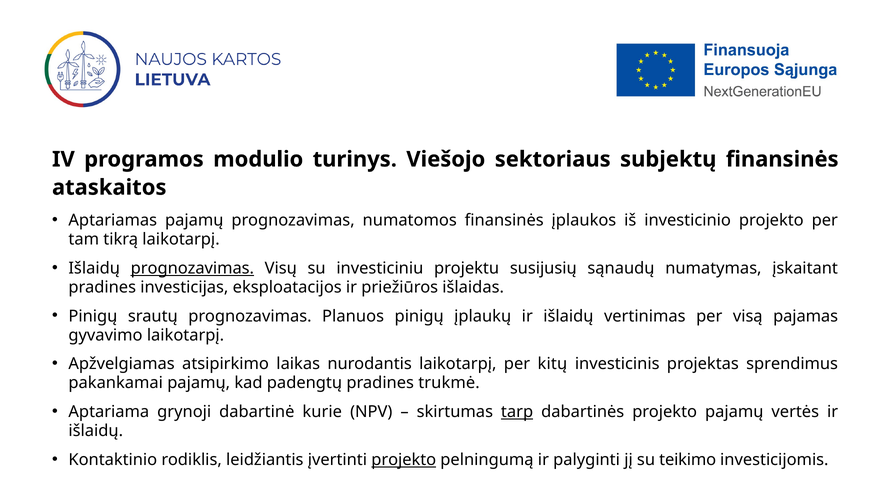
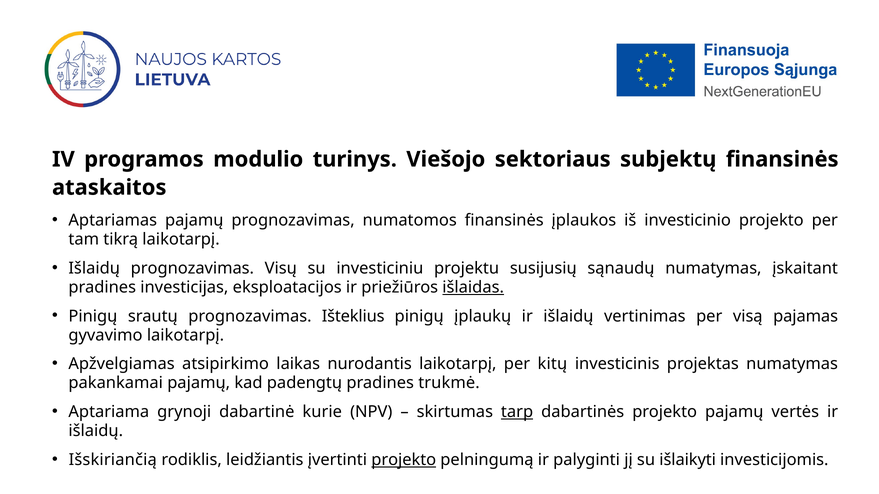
prognozavimas at (192, 268) underline: present -> none
išlaidas underline: none -> present
Planuos: Planuos -> Išteklius
projektas sprendimus: sprendimus -> numatymas
Kontaktinio: Kontaktinio -> Išskiriančią
teikimo: teikimo -> išlaikyti
